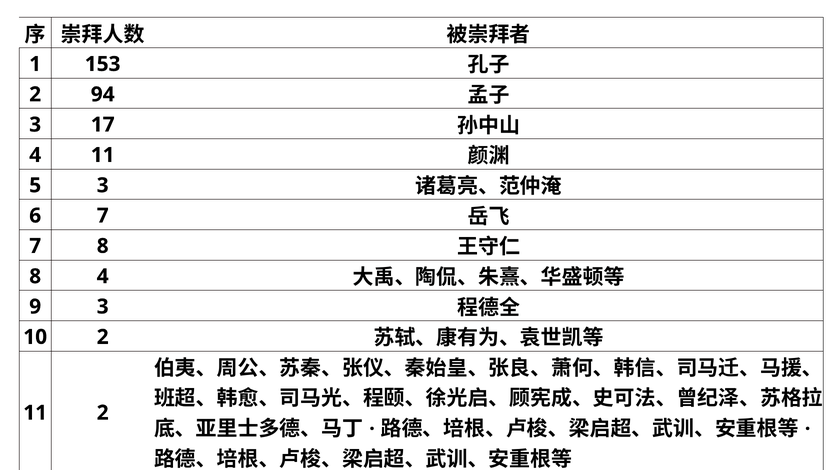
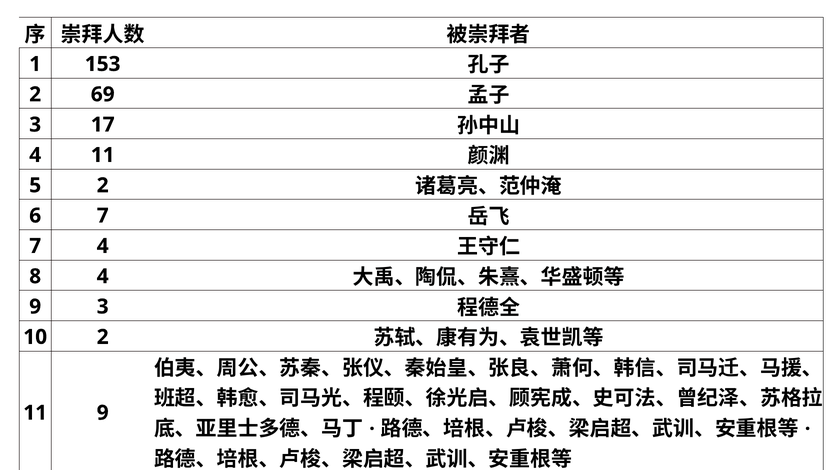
94: 94 -> 69
5 3: 3 -> 2
7 8: 8 -> 4
11 2: 2 -> 9
